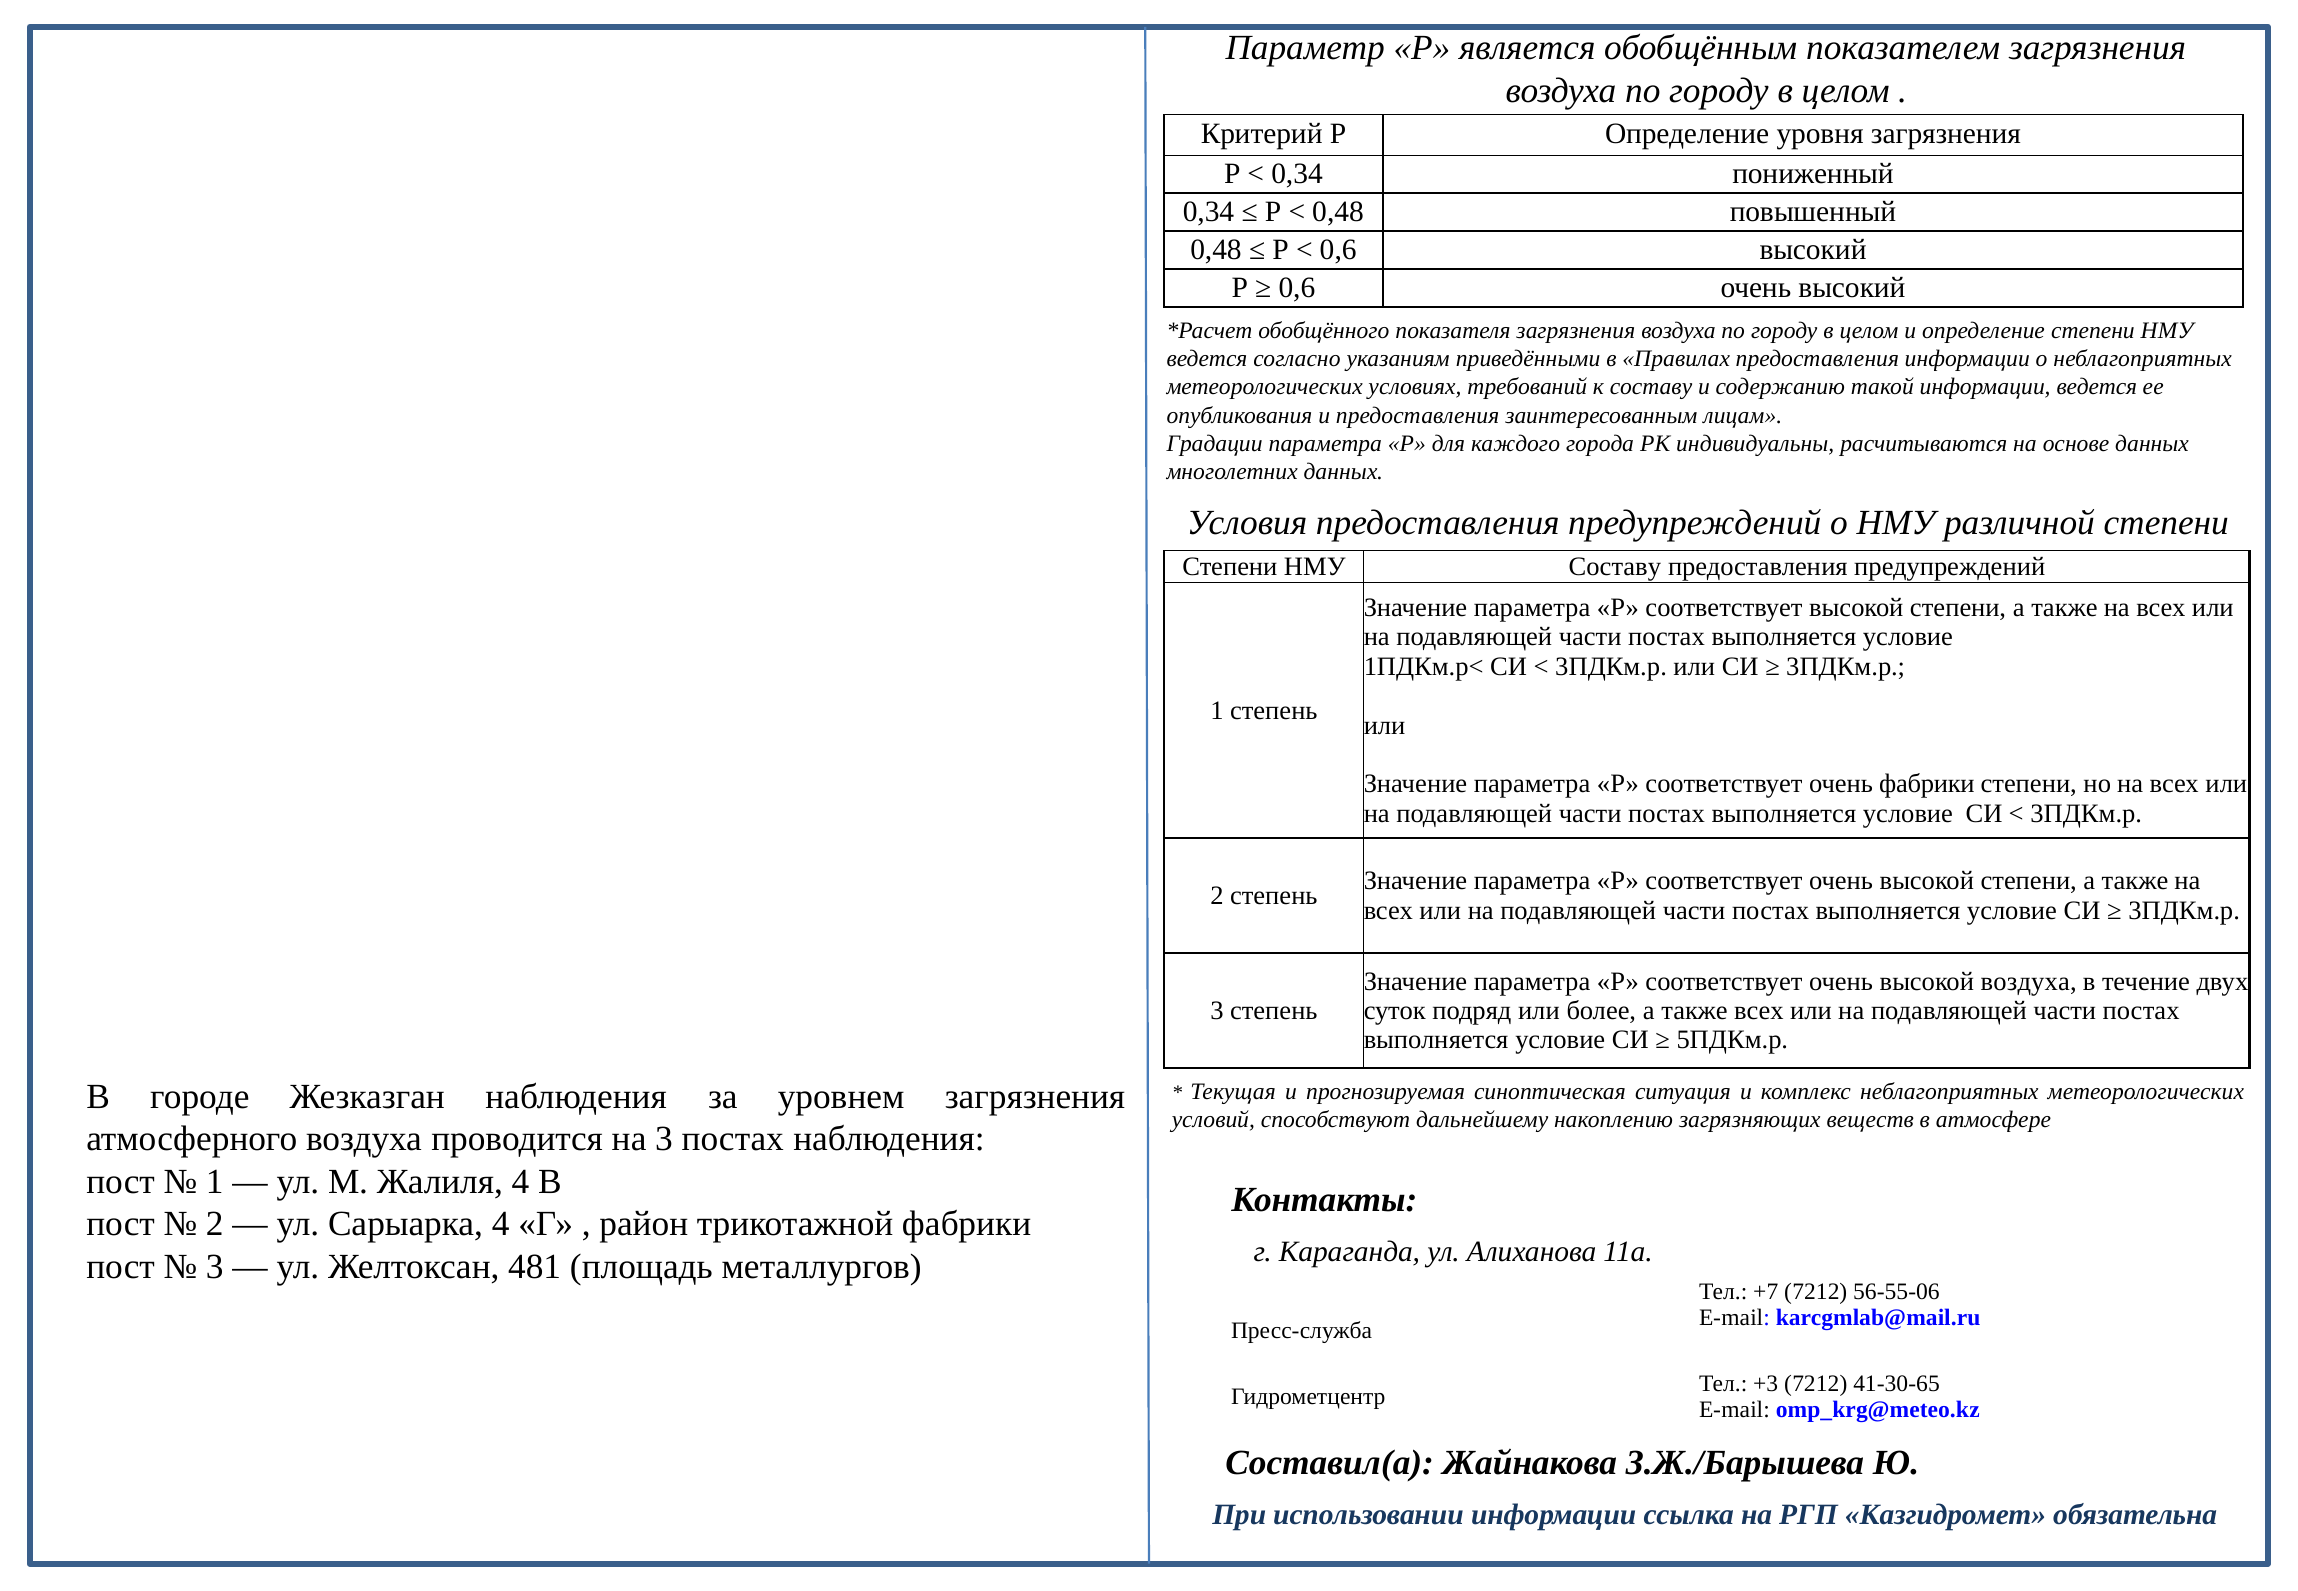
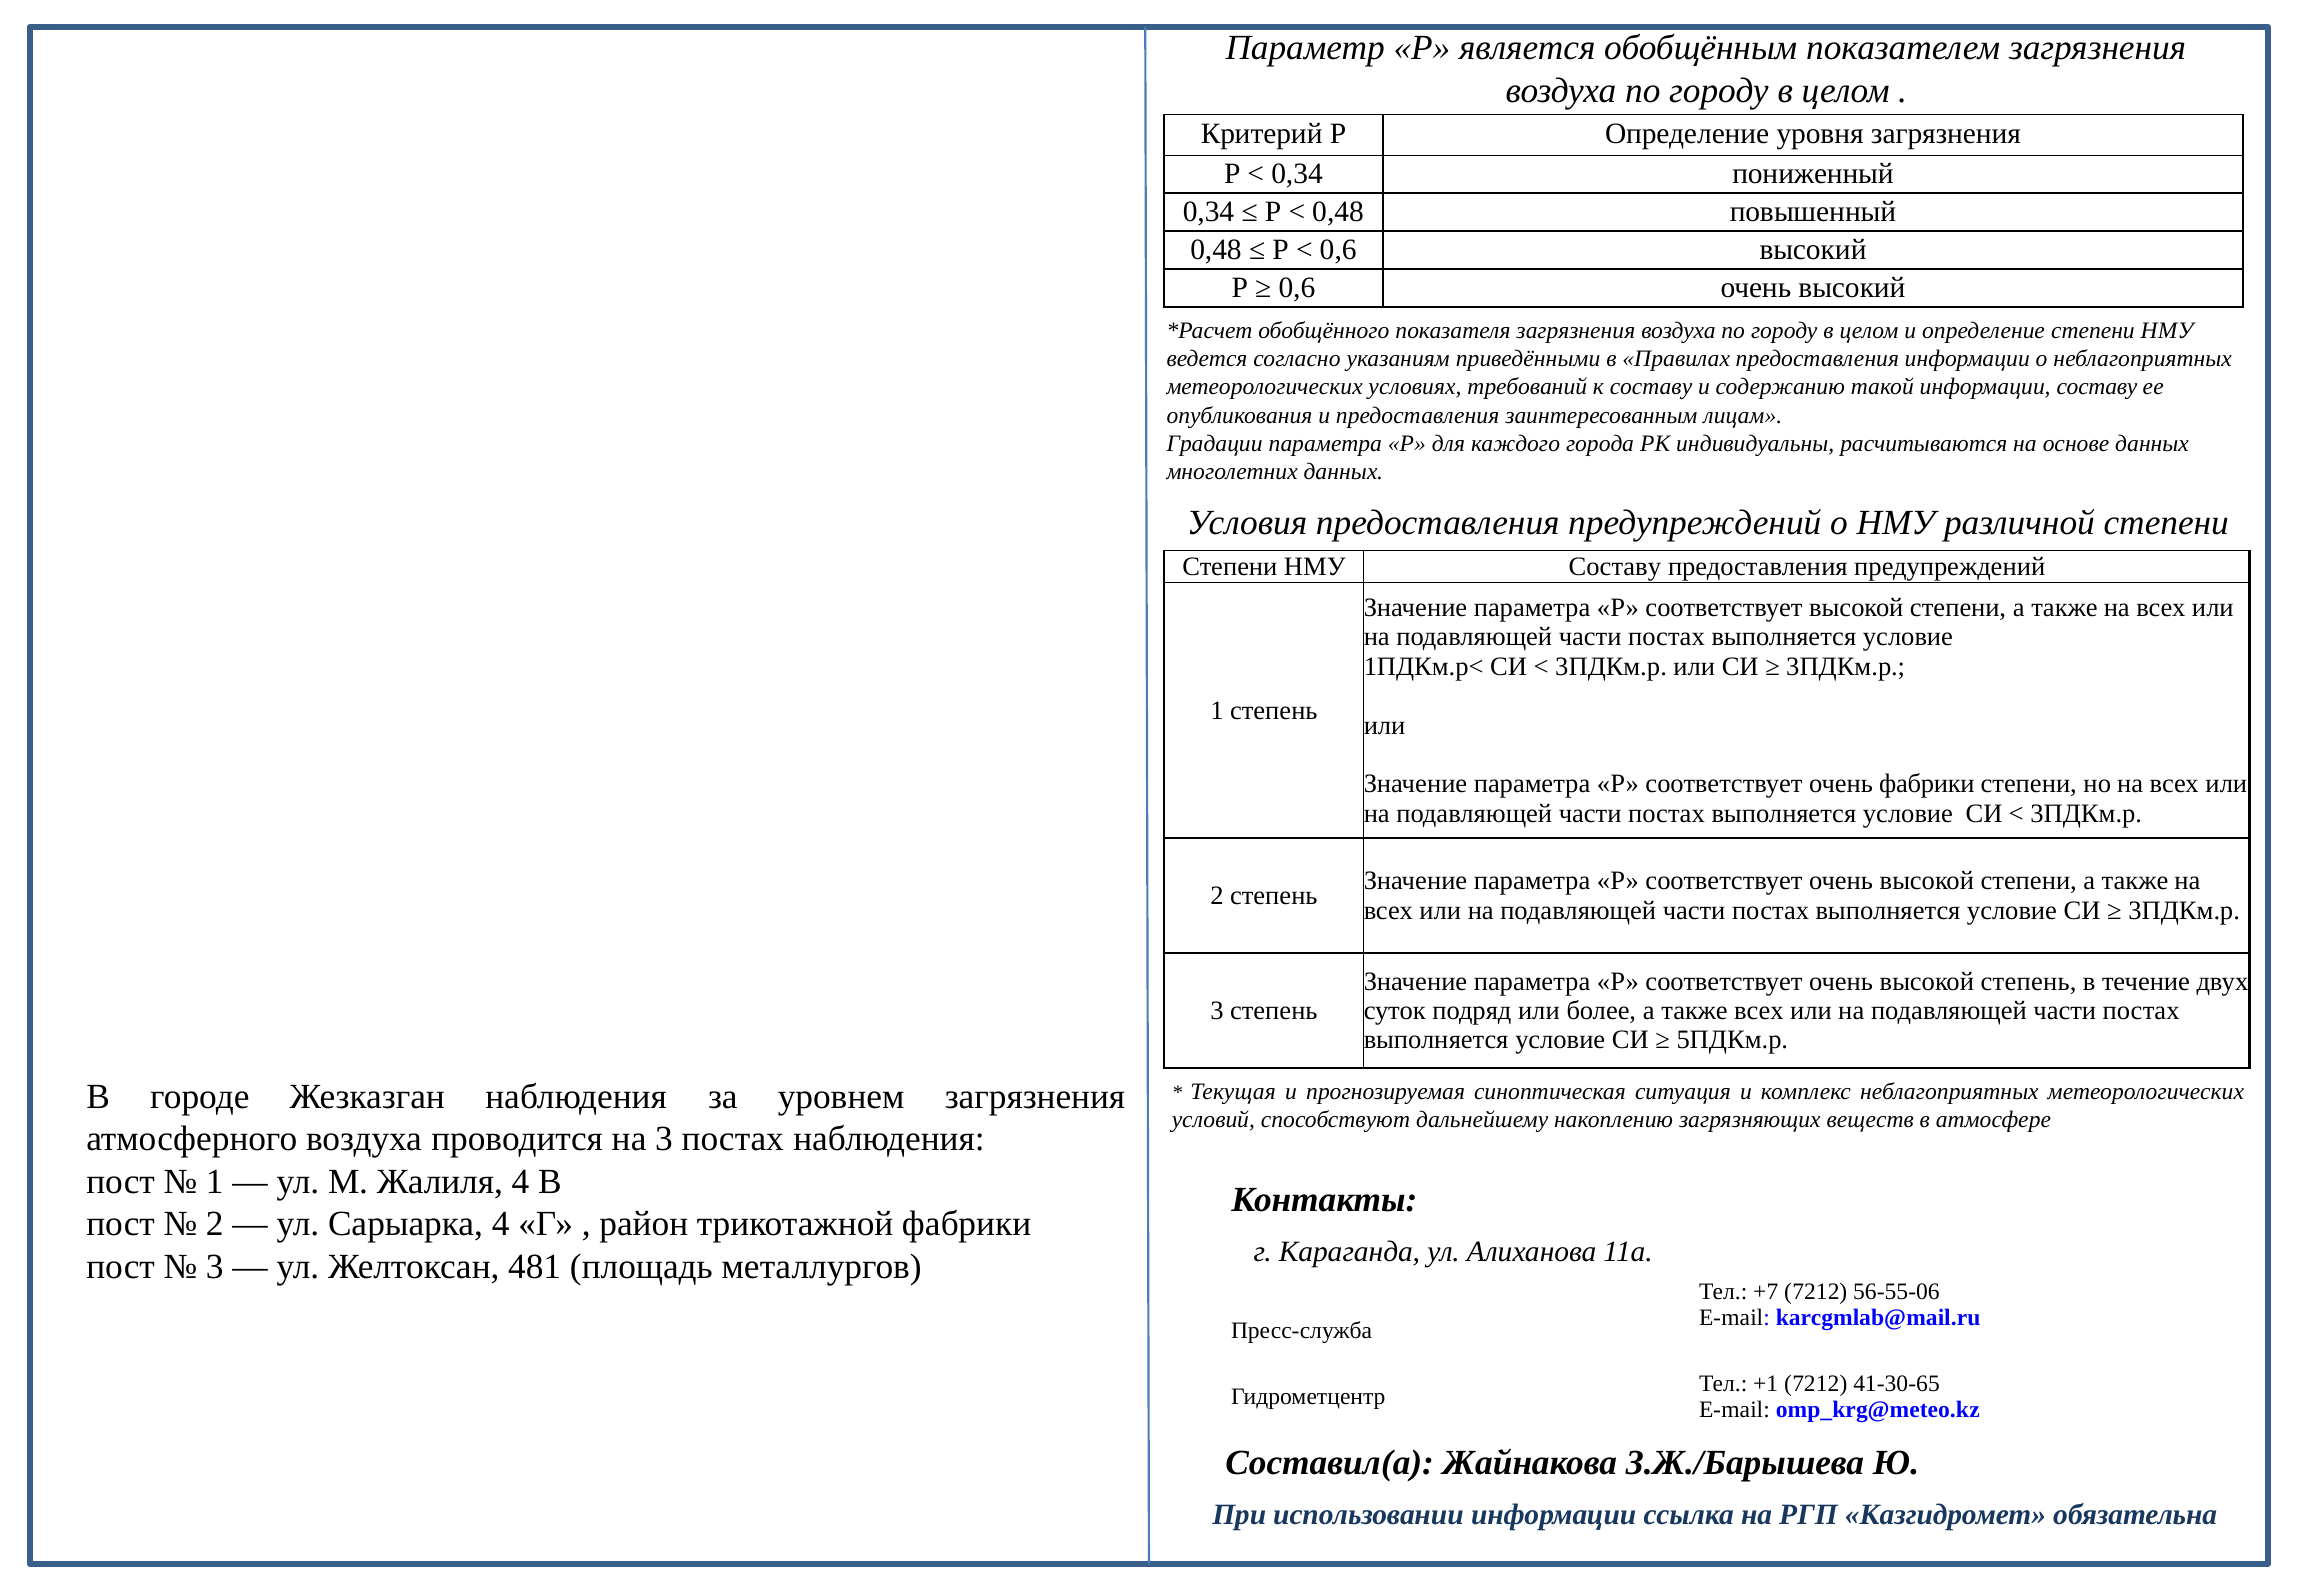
информации ведется: ведется -> составу
высокой воздуха: воздуха -> степень
+3: +3 -> +1
